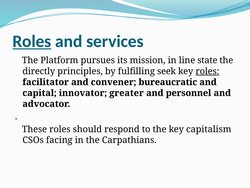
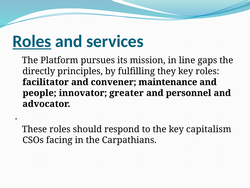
state: state -> gaps
seek: seek -> they
roles at (207, 71) underline: present -> none
bureaucratic: bureaucratic -> maintenance
capital;: capital; -> people;
